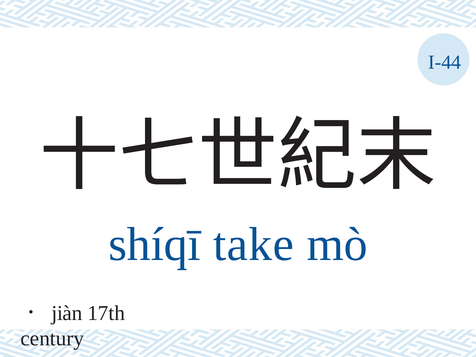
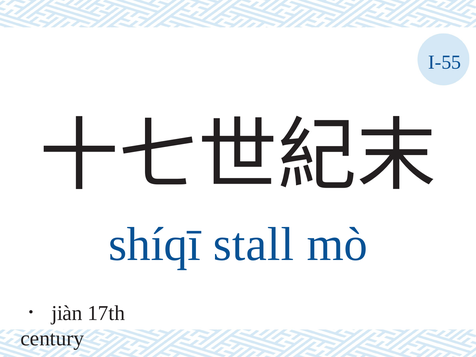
I-44: I-44 -> I-55
take: take -> stall
